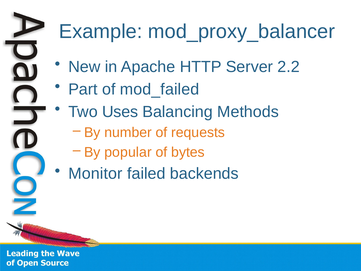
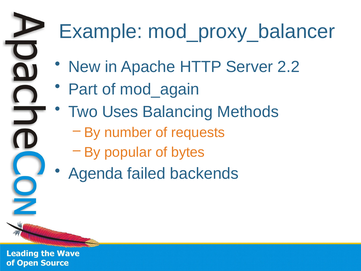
mod_failed: mod_failed -> mod_again
Monitor: Monitor -> Agenda
